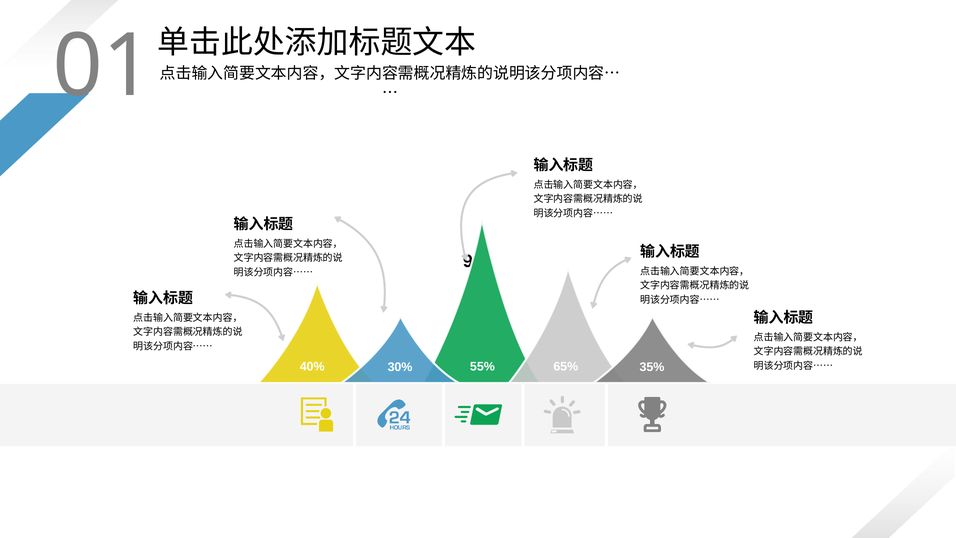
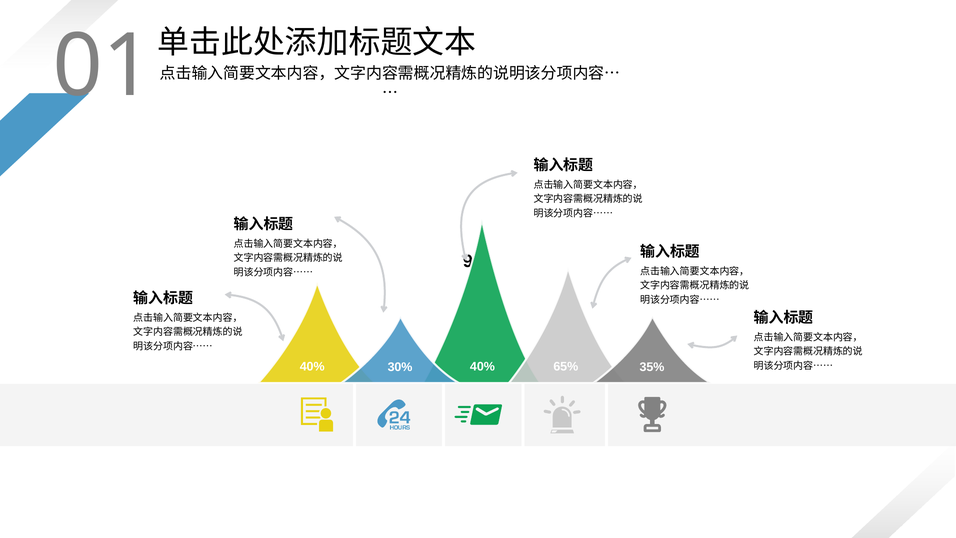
55% at (482, 367): 55% -> 40%
